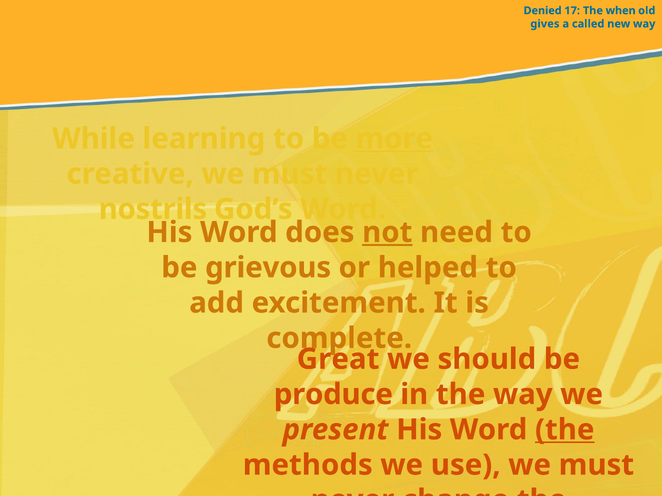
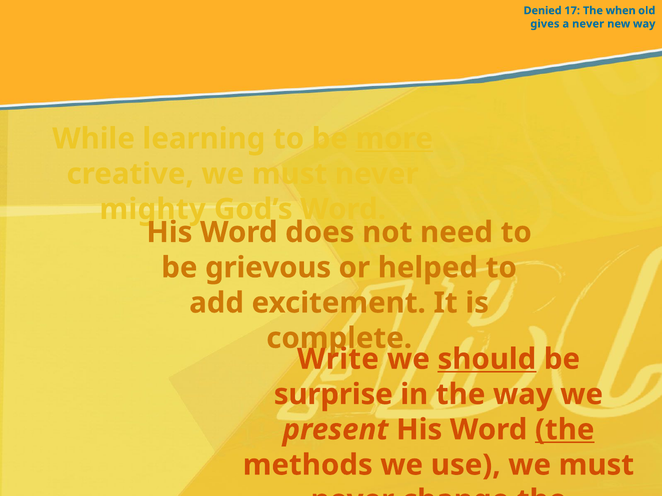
a called: called -> never
nostrils: nostrils -> mighty
not underline: present -> none
Great: Great -> Write
should underline: none -> present
produce: produce -> surprise
